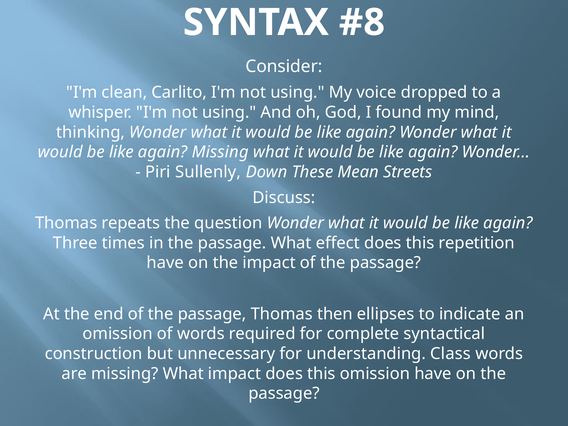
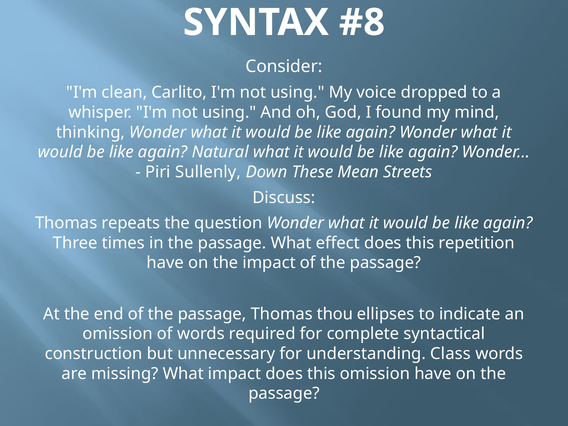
again Missing: Missing -> Natural
then: then -> thou
